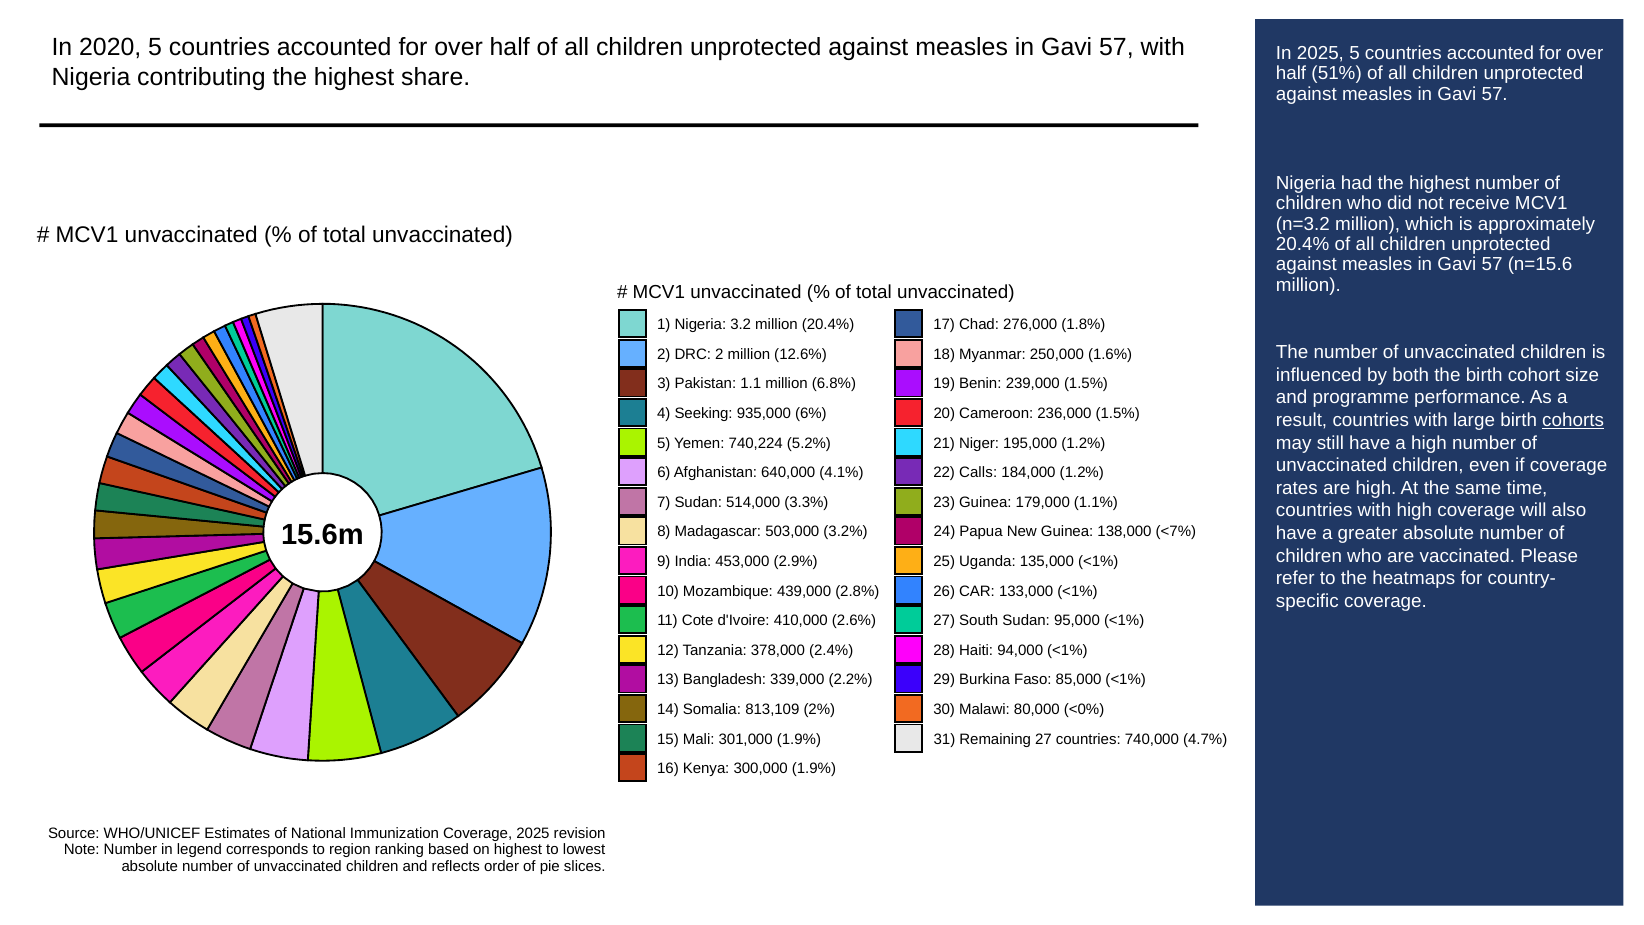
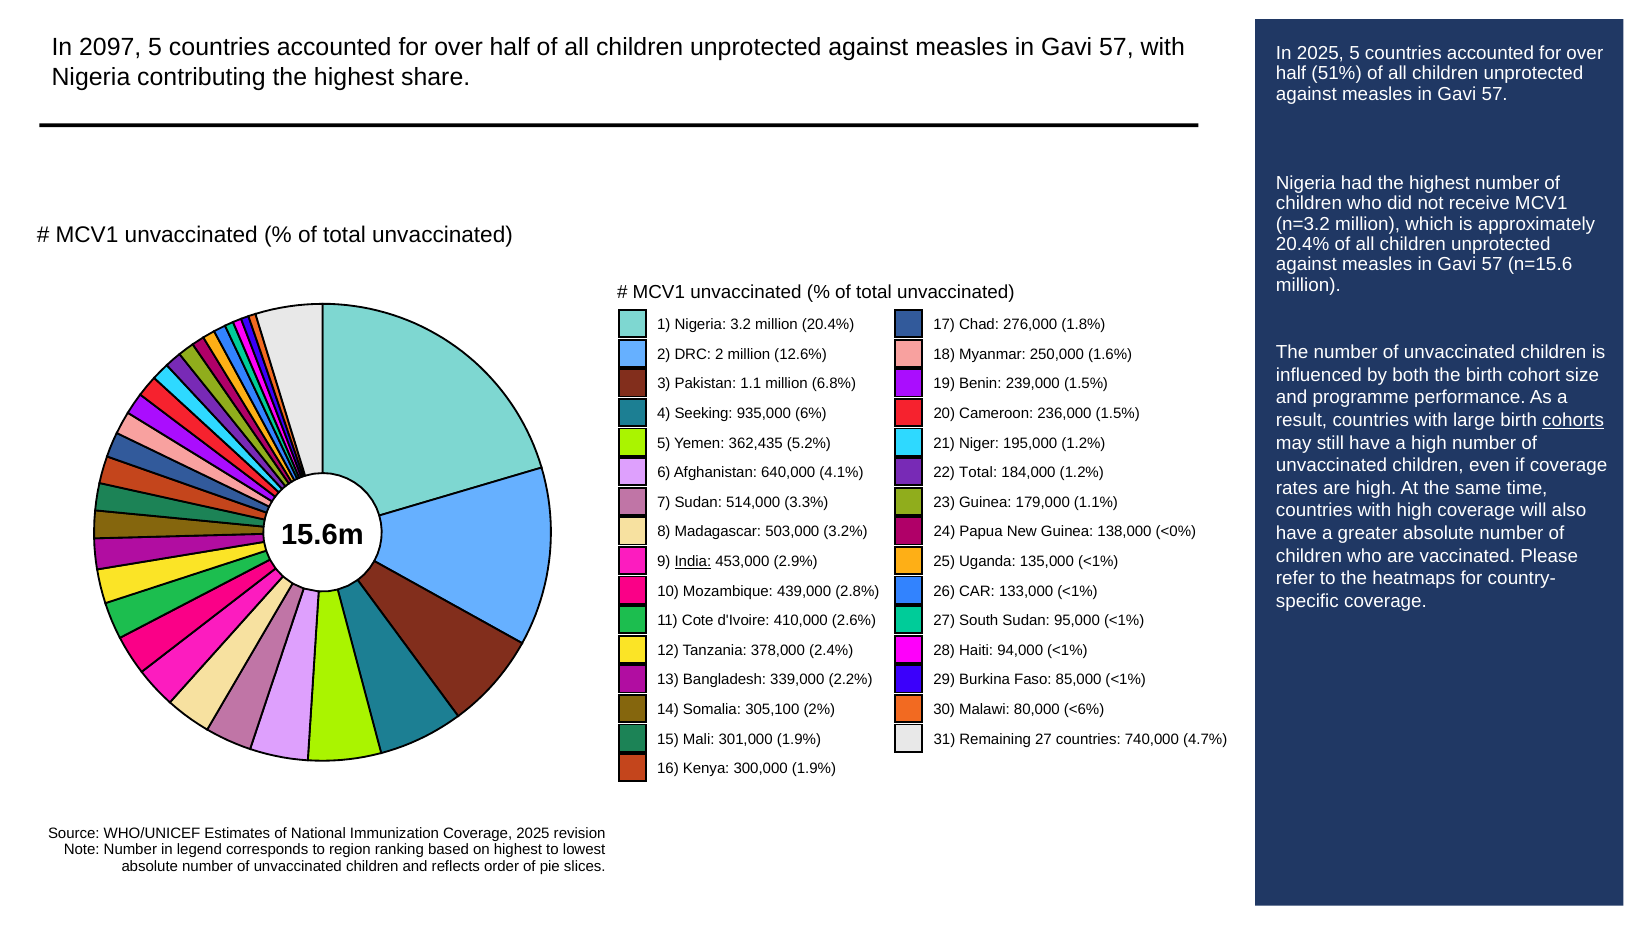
2020: 2020 -> 2097
740,224: 740,224 -> 362,435
22 Calls: Calls -> Total
<7%: <7% -> <0%
India underline: none -> present
813,109: 813,109 -> 305,100
<0%: <0% -> <6%
